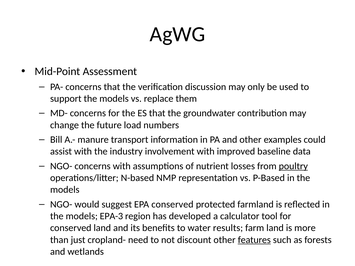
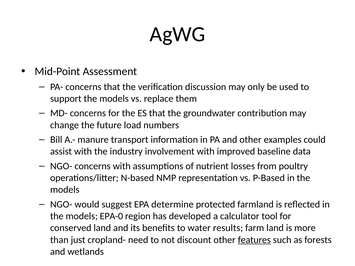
poultry underline: present -> none
EPA conserved: conserved -> determine
EPA-3: EPA-3 -> EPA-0
